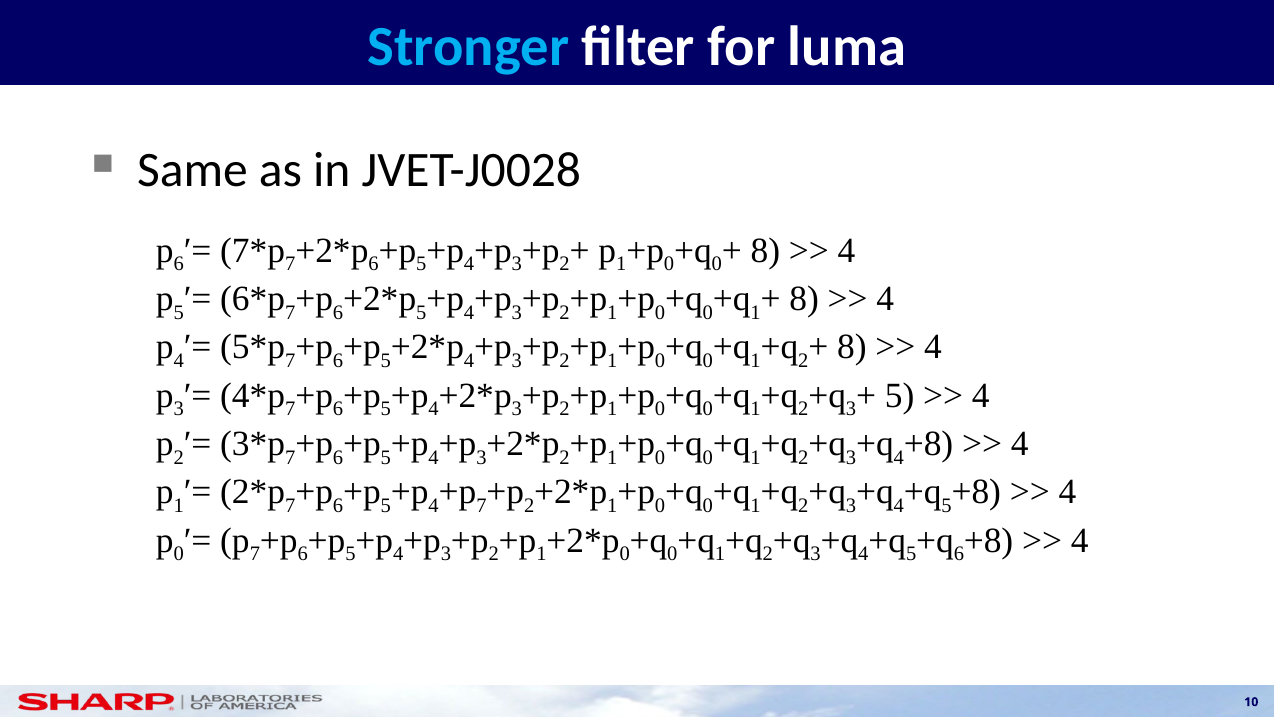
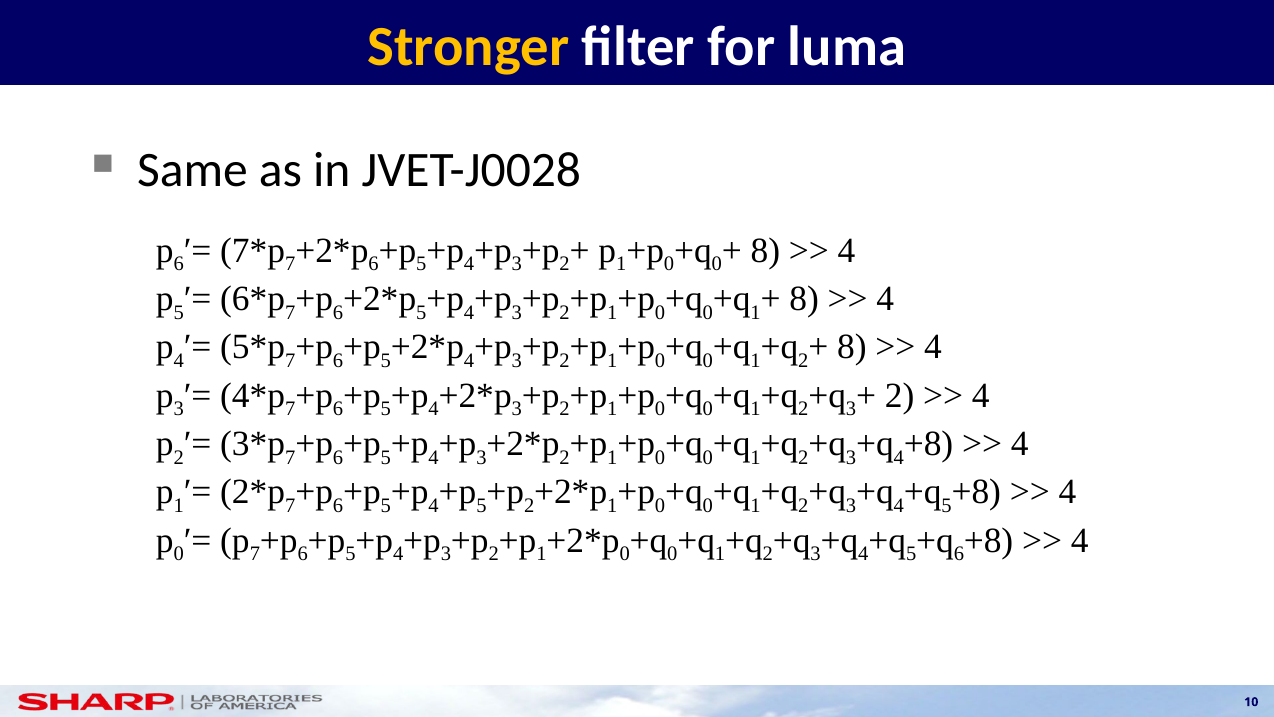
Stronger colour: light blue -> yellow
5 at (900, 395): 5 -> 2
7 at (481, 506): 7 -> 5
